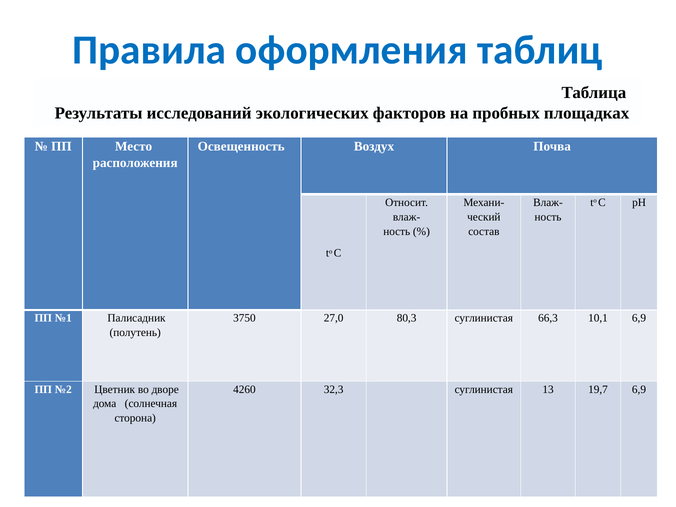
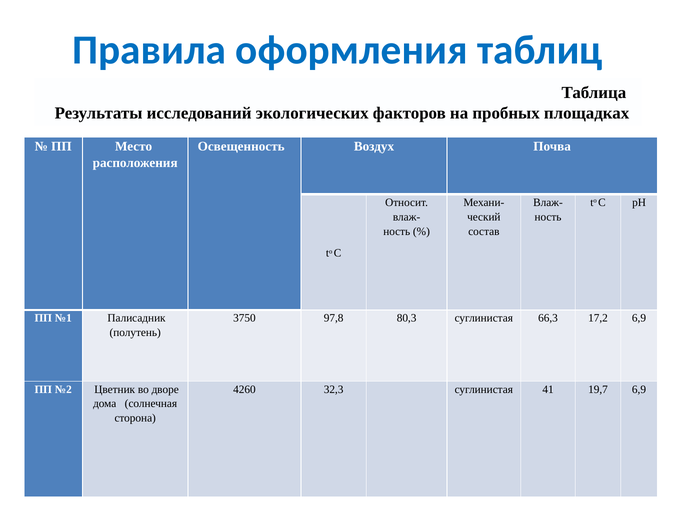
27,0: 27,0 -> 97,8
10,1: 10,1 -> 17,2
13: 13 -> 41
